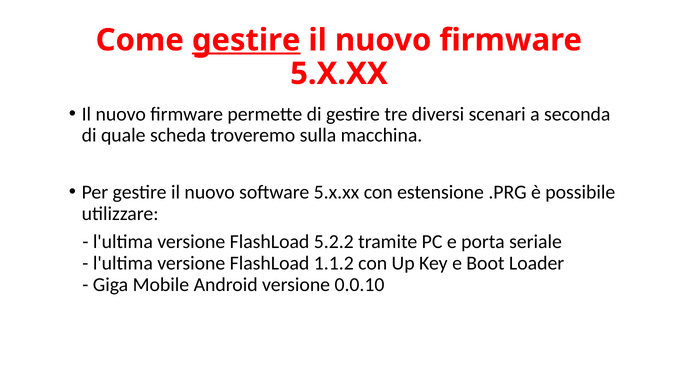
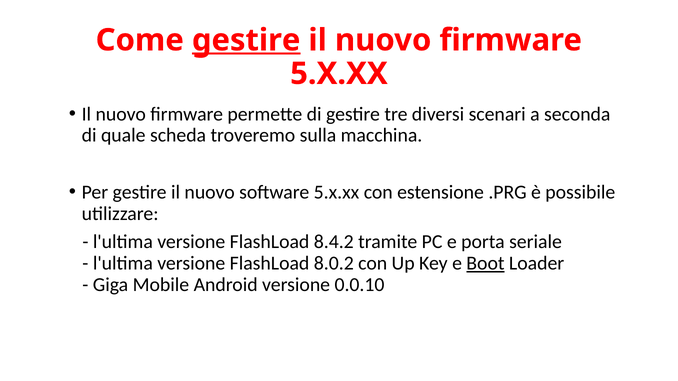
5.2.2: 5.2.2 -> 8.4.2
1.1.2: 1.1.2 -> 8.0.2
Boot underline: none -> present
